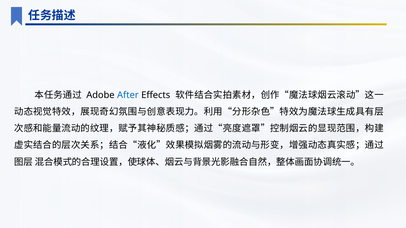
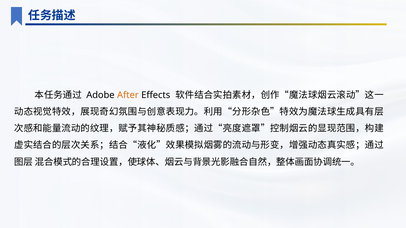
After colour: blue -> orange
